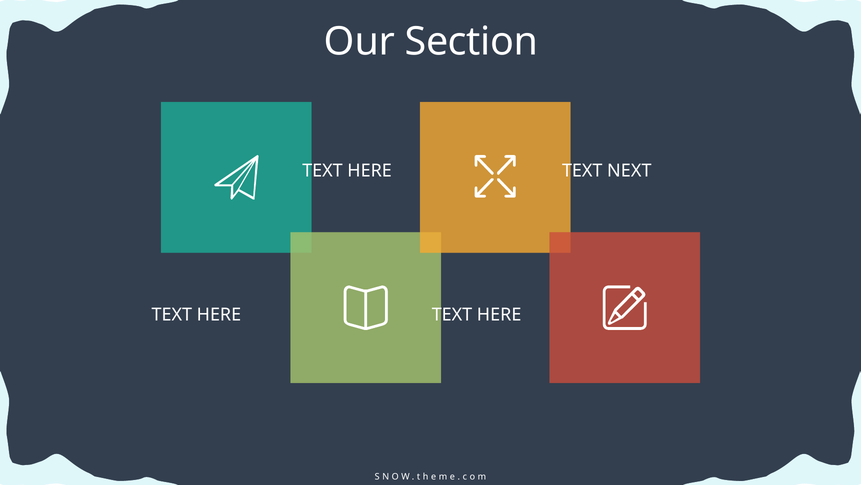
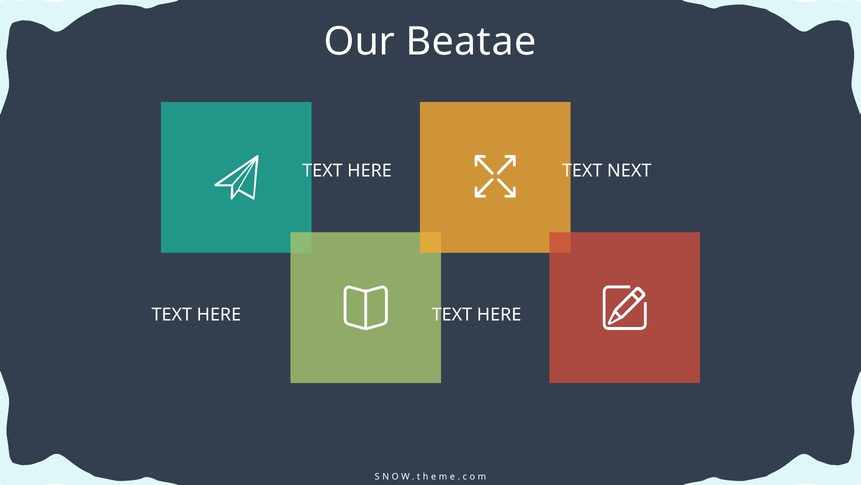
Section: Section -> Beatae
